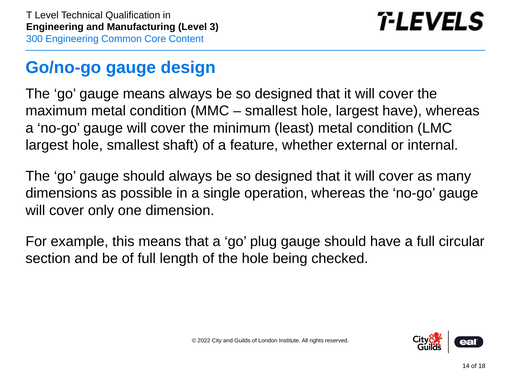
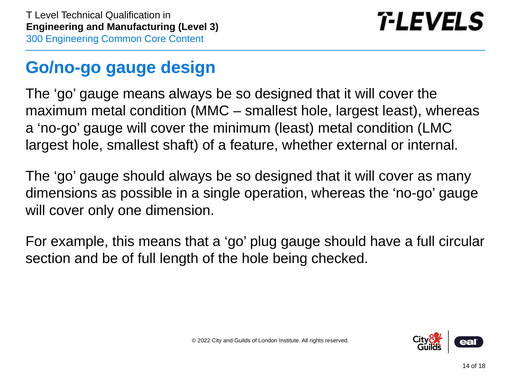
largest have: have -> least
